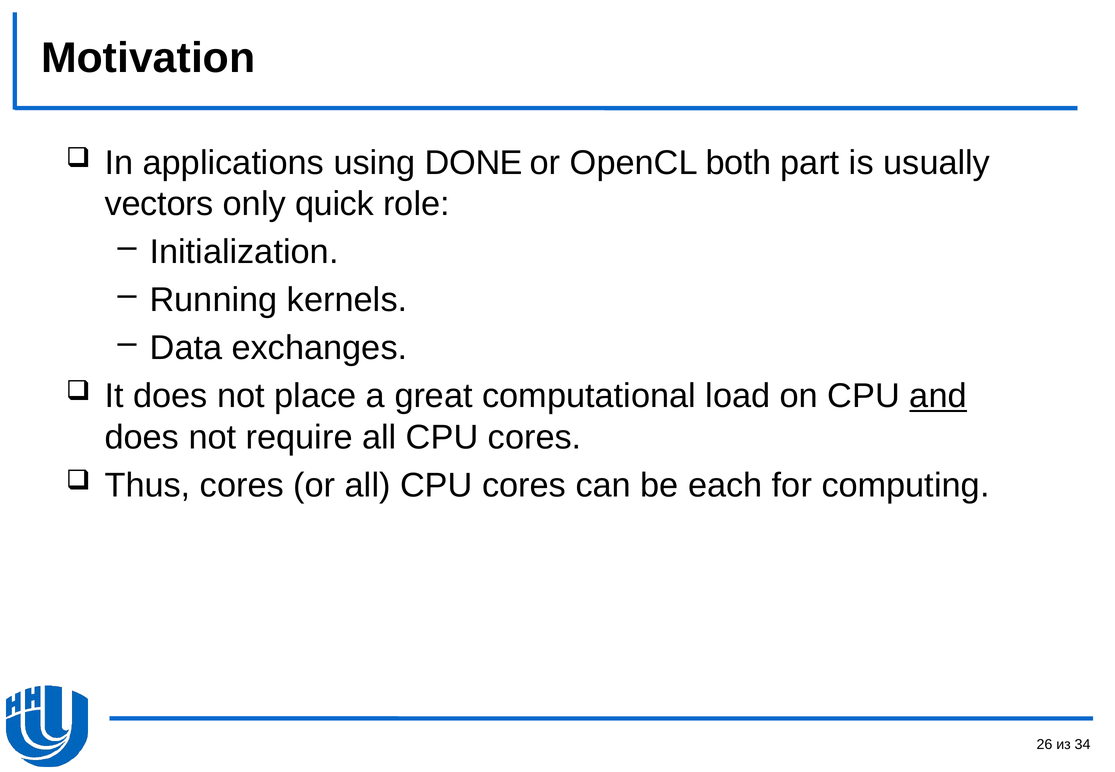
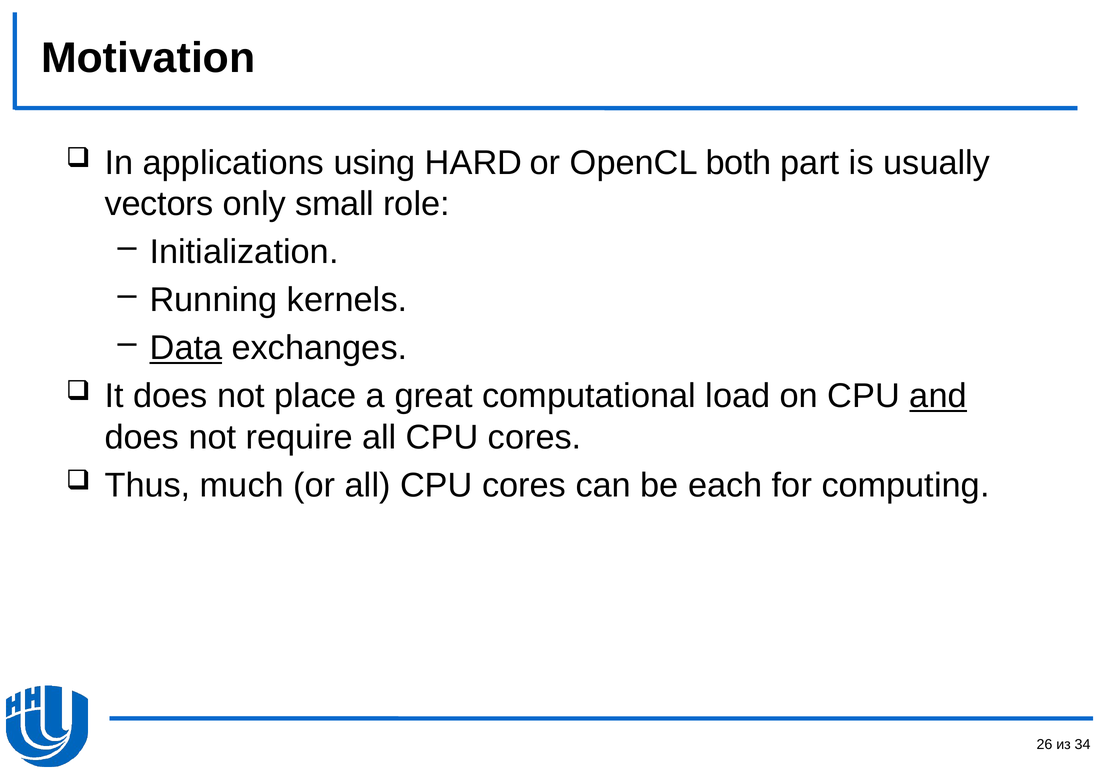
DONE: DONE -> HARD
quick: quick -> small
Data underline: none -> present
Thus cores: cores -> much
